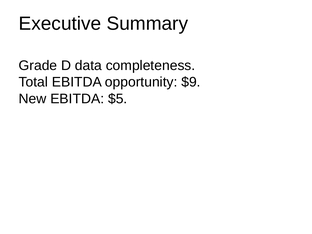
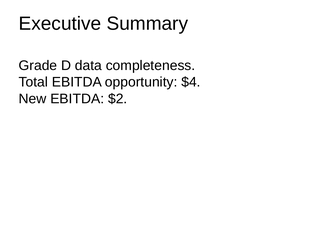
$9: $9 -> $4
$5: $5 -> $2
